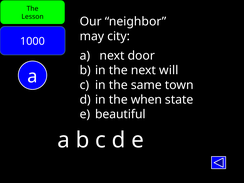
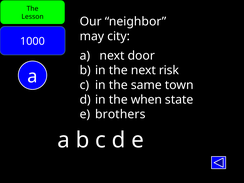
will: will -> risk
beautiful: beautiful -> brothers
